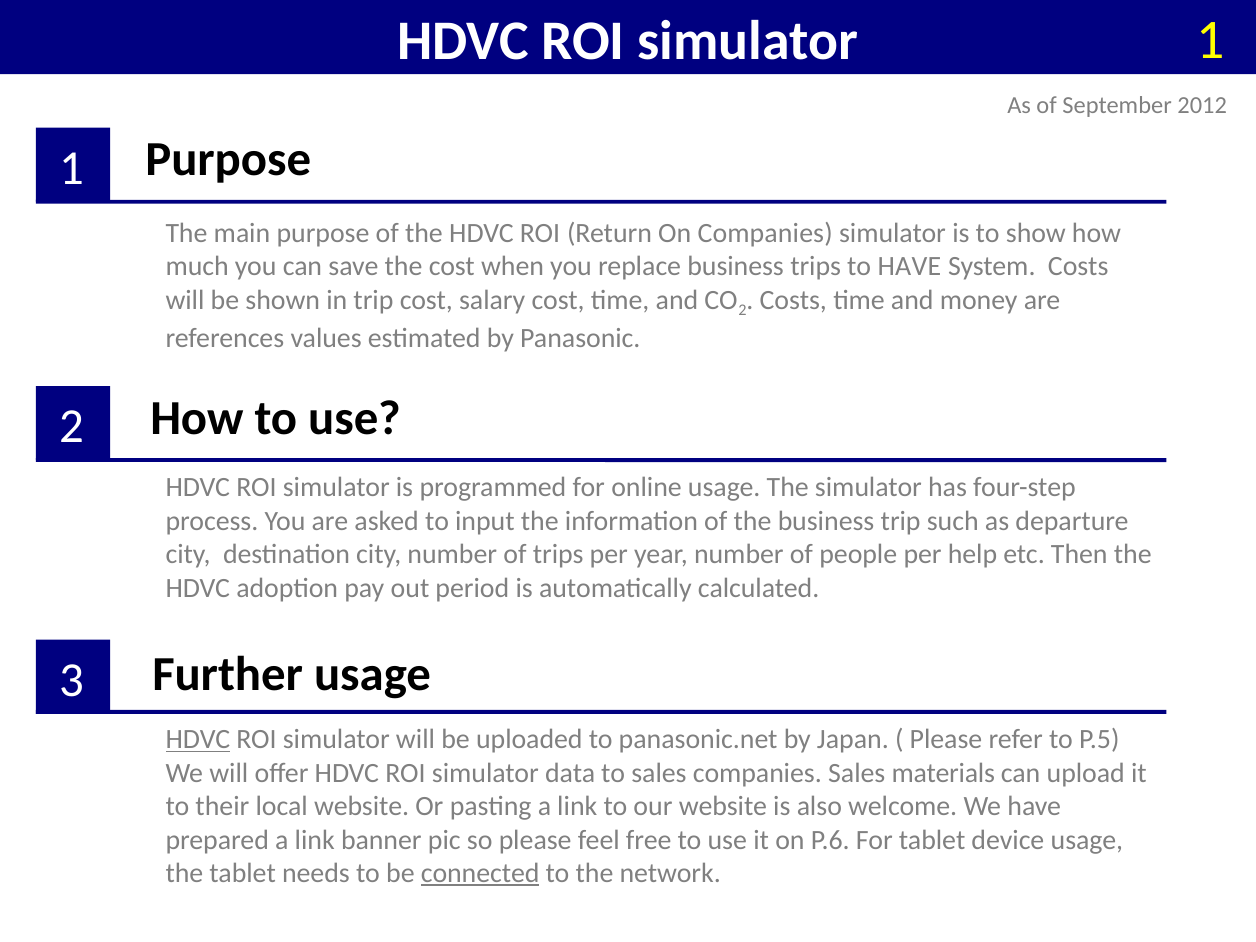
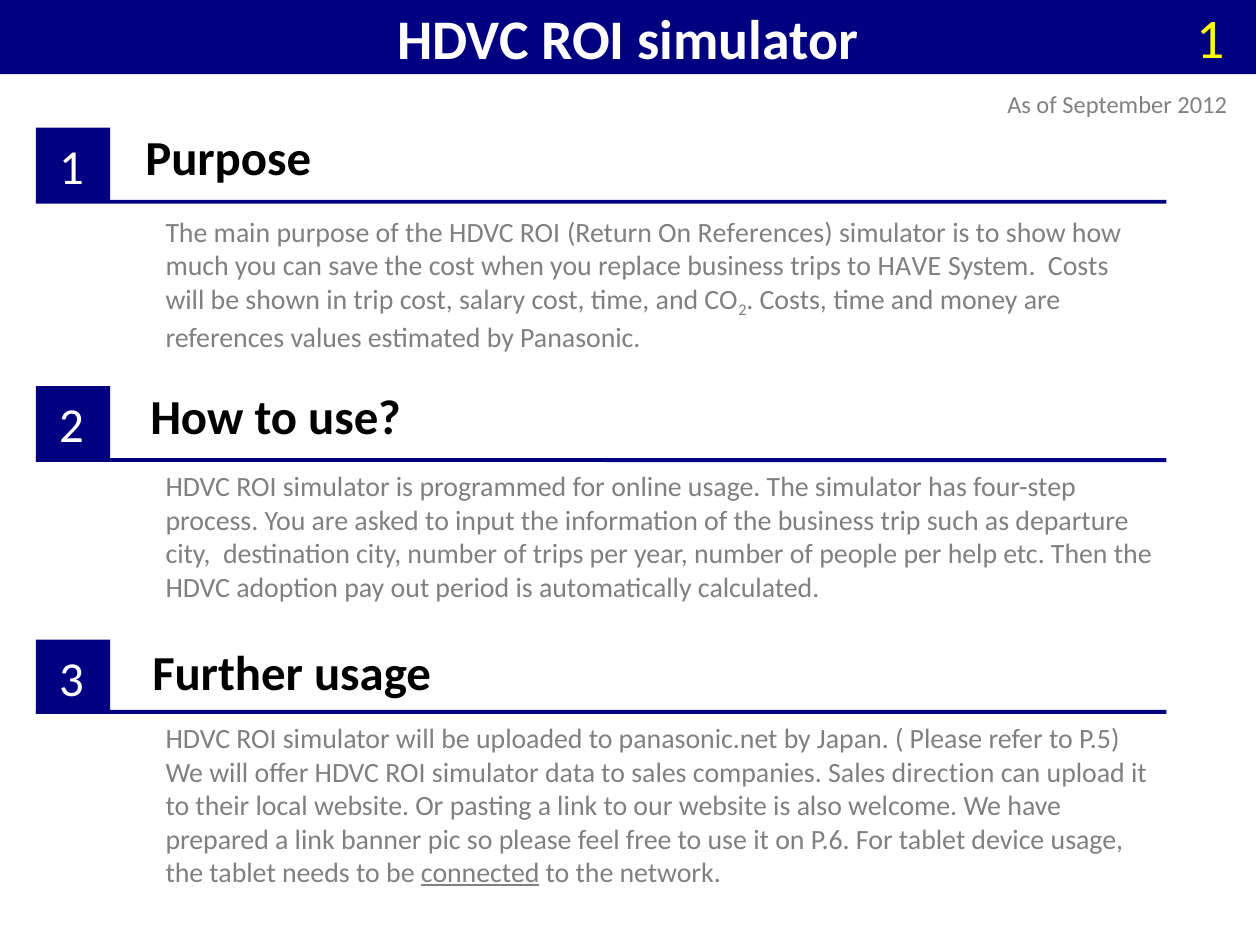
On Companies: Companies -> References
HDVC at (198, 739) underline: present -> none
Sales materials: materials -> direction
